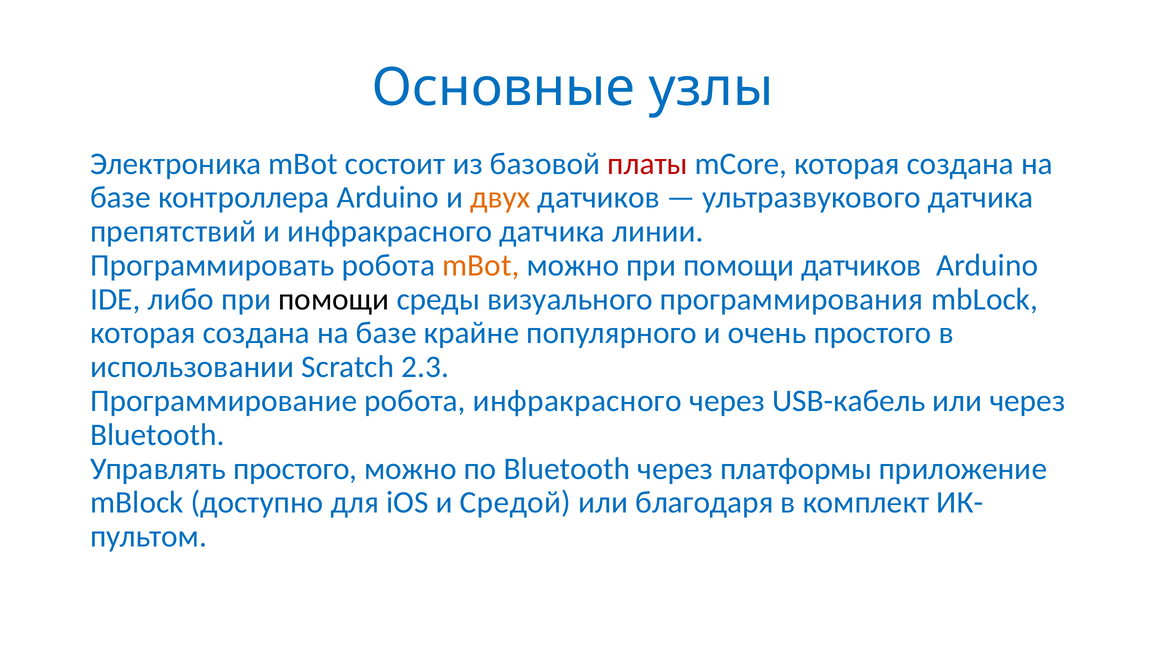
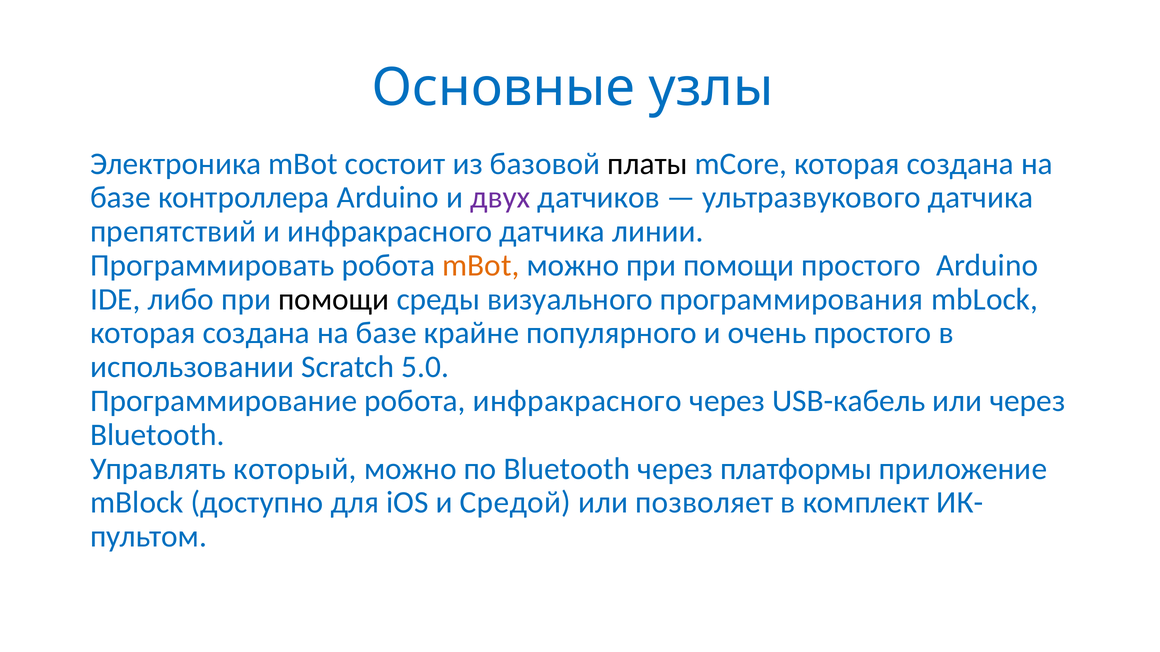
платы colour: red -> black
двух colour: orange -> purple
помощи датчиков: датчиков -> простого
2.3: 2.3 -> 5.0
Управлять простого: простого -> который
благодаря: благодаря -> позволяет
